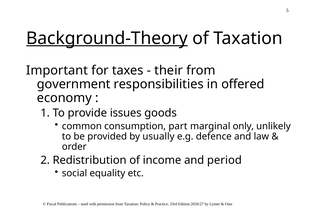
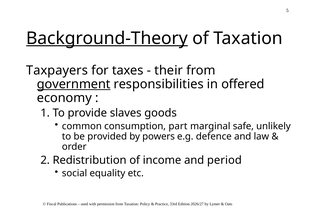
Important: Important -> Taxpayers
government underline: none -> present
issues: issues -> slaves
only: only -> safe
usually: usually -> powers
